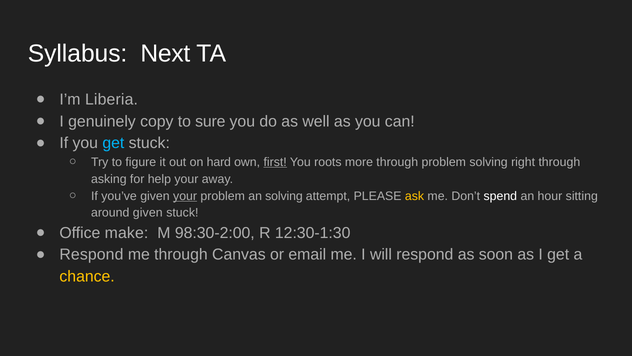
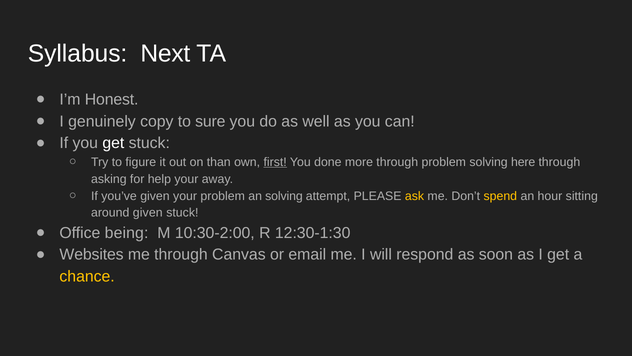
Liberia: Liberia -> Honest
get at (113, 143) colour: light blue -> white
hard: hard -> than
roots: roots -> done
right: right -> here
your at (185, 196) underline: present -> none
spend colour: white -> yellow
make: make -> being
98:30-2:00: 98:30-2:00 -> 10:30-2:00
Respond at (91, 254): Respond -> Websites
